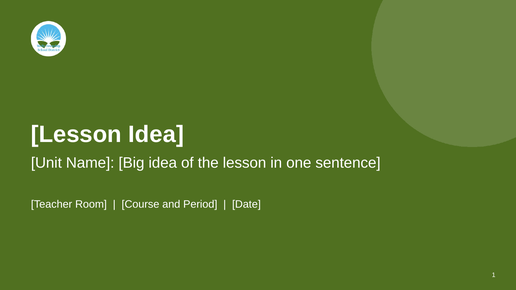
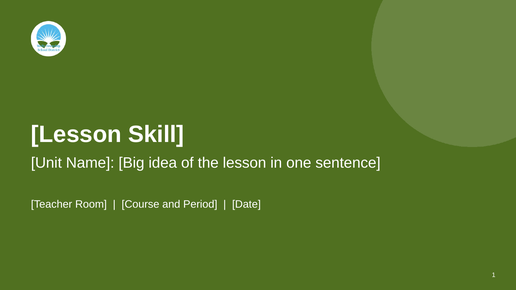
Lesson Idea: Idea -> Skill
